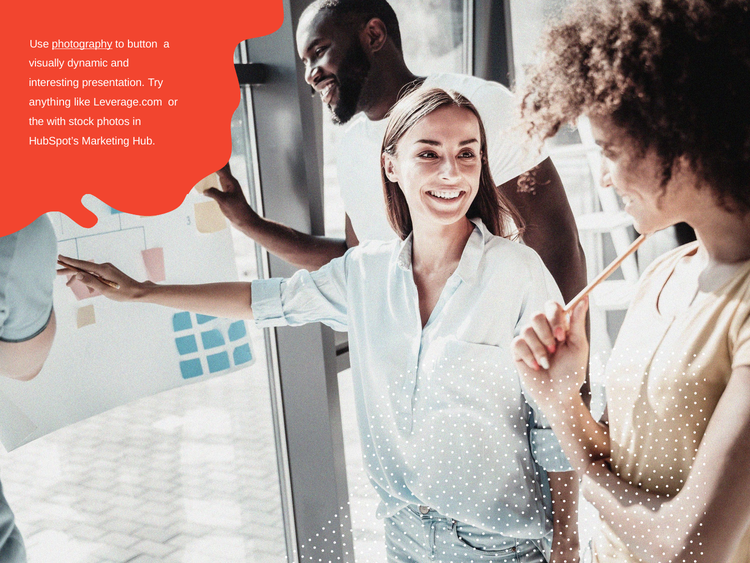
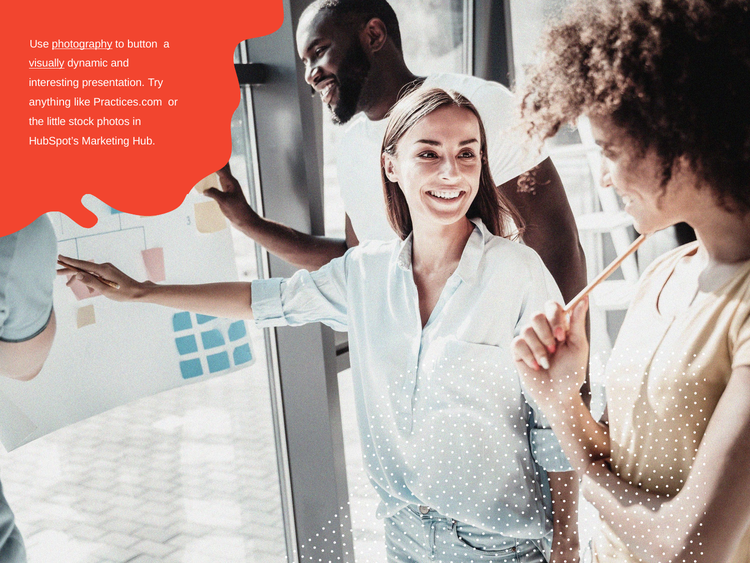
visually underline: none -> present
Leverage.com: Leverage.com -> Practices.com
with: with -> little
